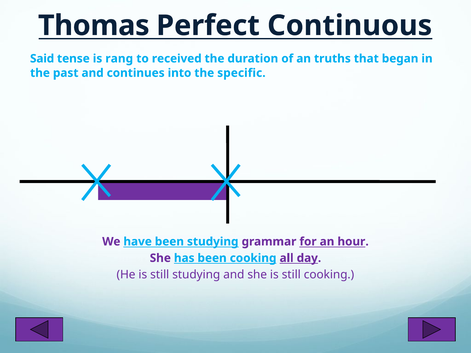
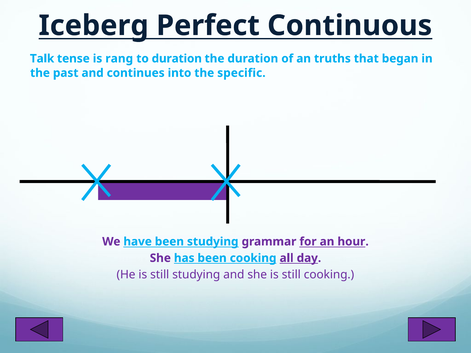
Thomas: Thomas -> Iceberg
Said: Said -> Talk
to received: received -> duration
